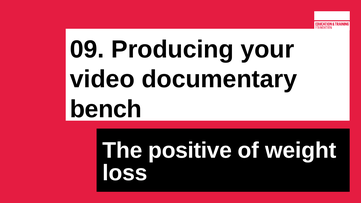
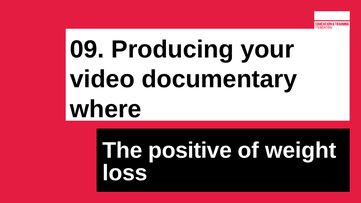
bench: bench -> where
